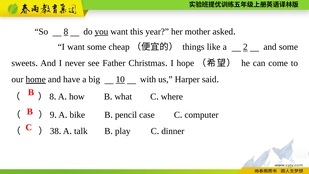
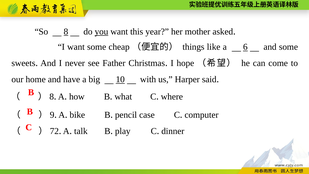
2: 2 -> 6
home underline: present -> none
38: 38 -> 72
